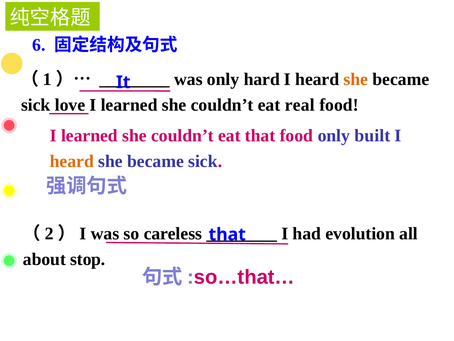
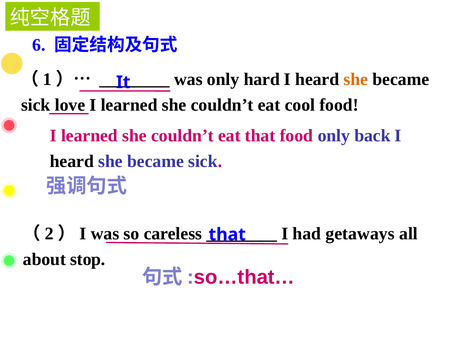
real: real -> cool
built: built -> back
heard at (72, 161) colour: orange -> black
evolution: evolution -> getaways
